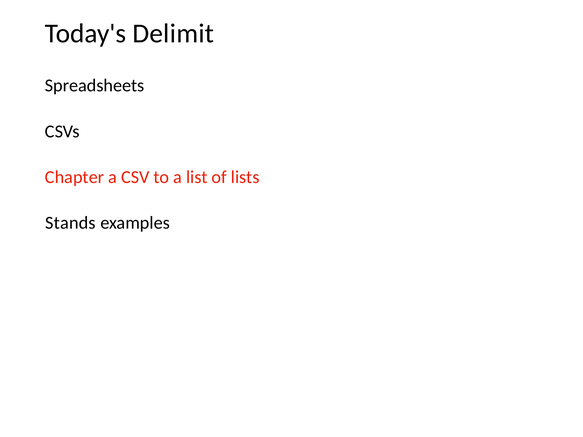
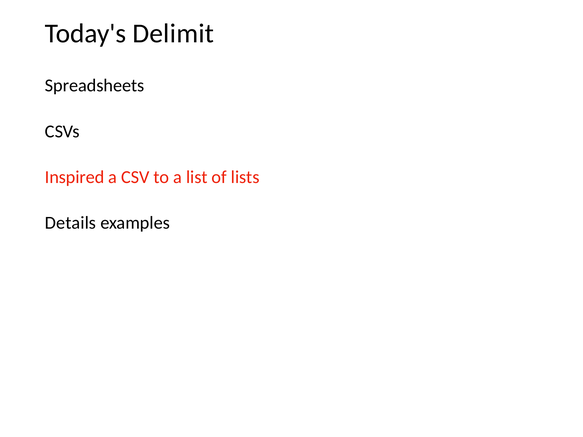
Chapter: Chapter -> Inspired
Stands: Stands -> Details
